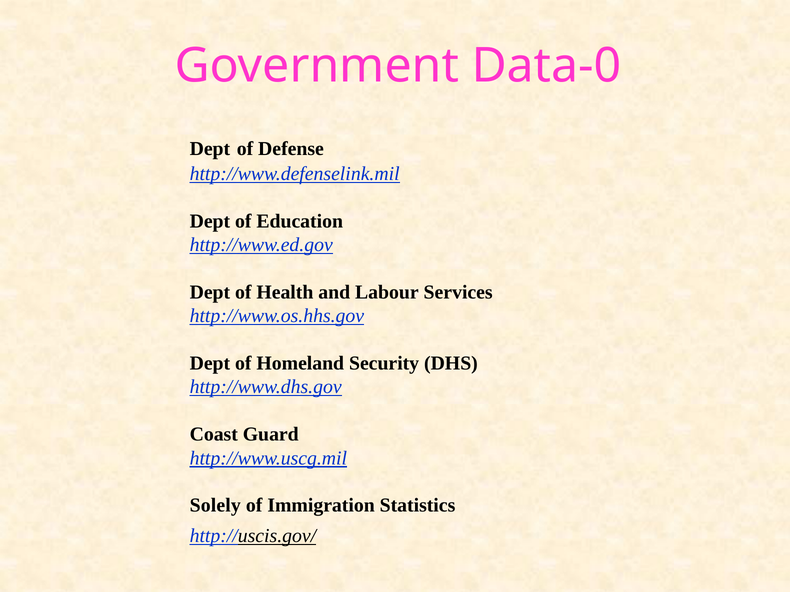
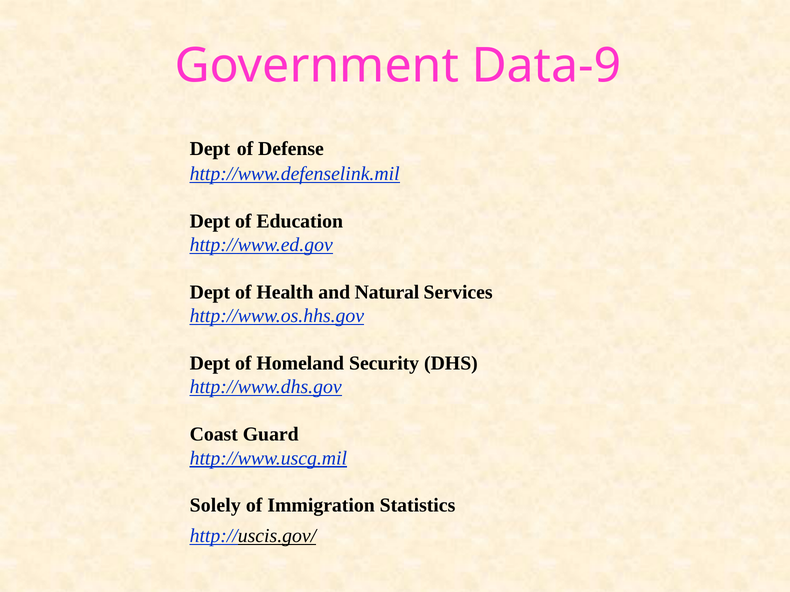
Data-0: Data-0 -> Data-9
Labour: Labour -> Natural
